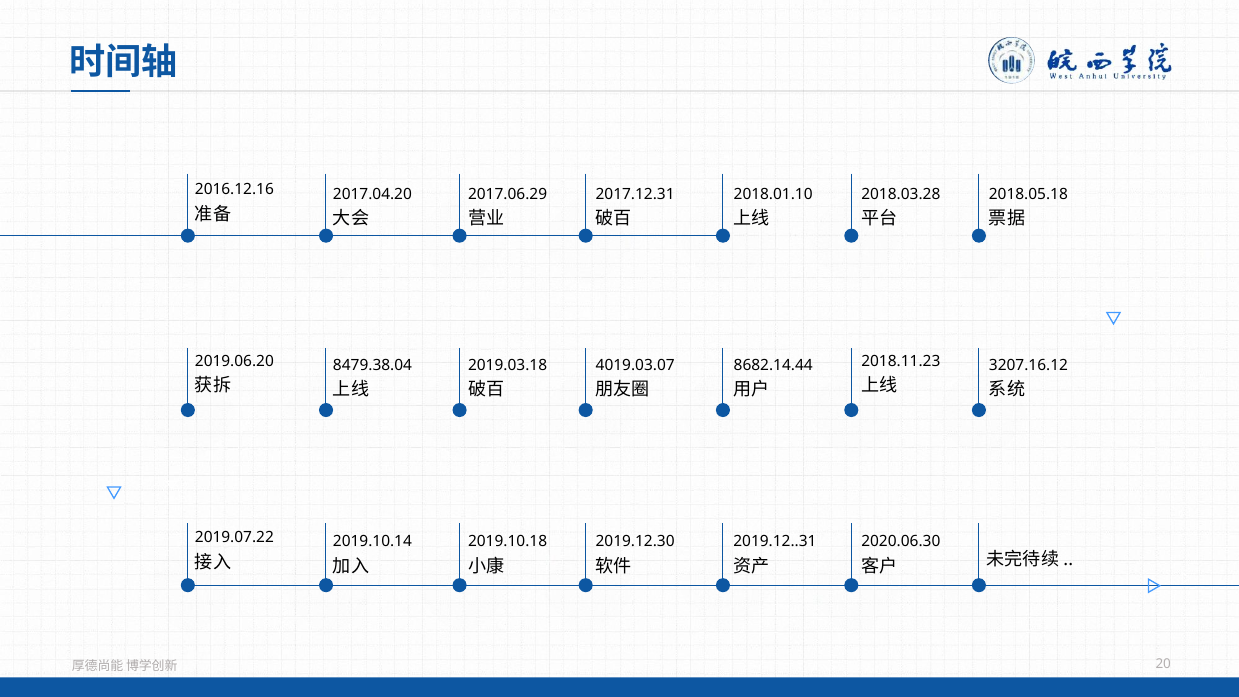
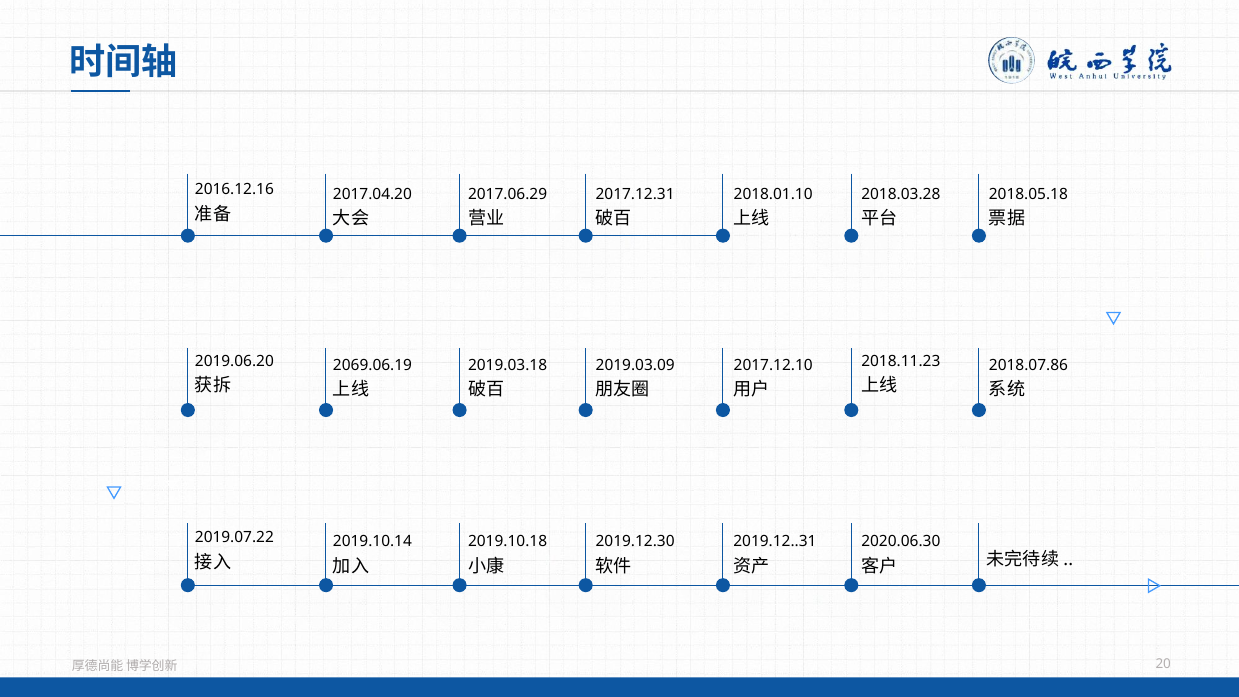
8479.38.04: 8479.38.04 -> 2069.06.19
4019.03.07: 4019.03.07 -> 2019.03.09
8682.14.44: 8682.14.44 -> 2017.12.10
3207.16.12: 3207.16.12 -> 2018.07.86
